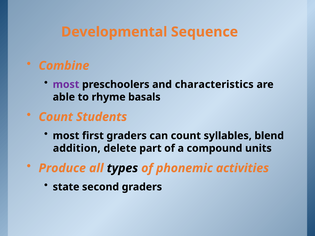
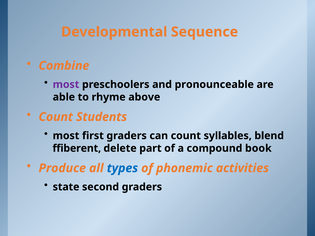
characteristics: characteristics -> pronounceable
basals: basals -> above
addition: addition -> ffiberent
units: units -> book
types colour: black -> blue
